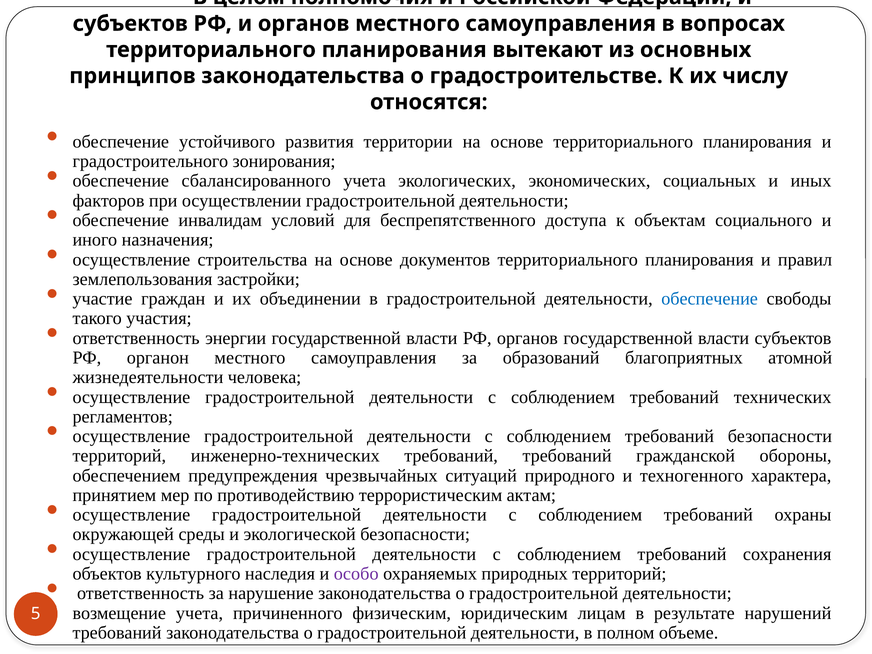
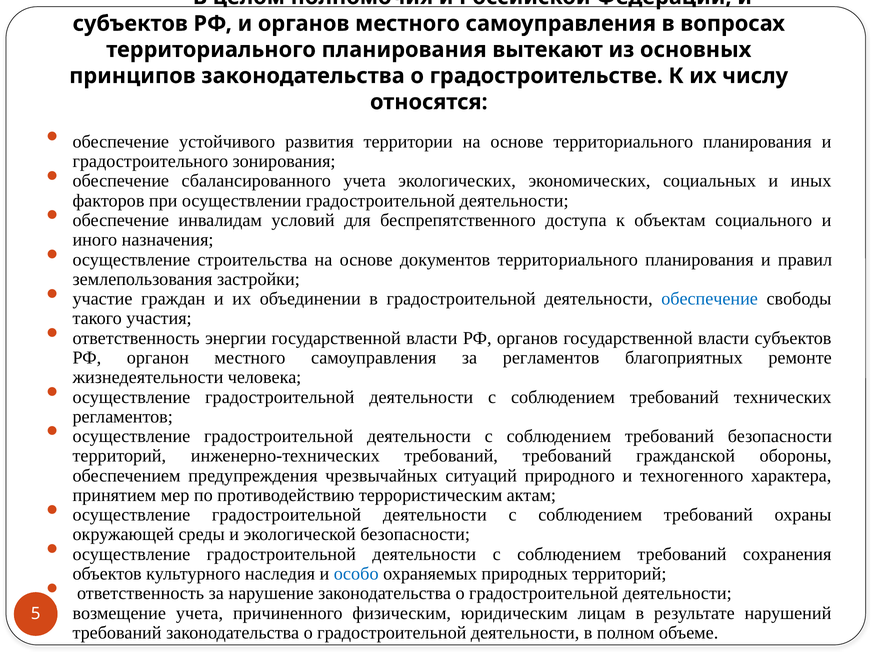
за образований: образований -> регламентов
атомной: атомной -> ремонте
особо colour: purple -> blue
